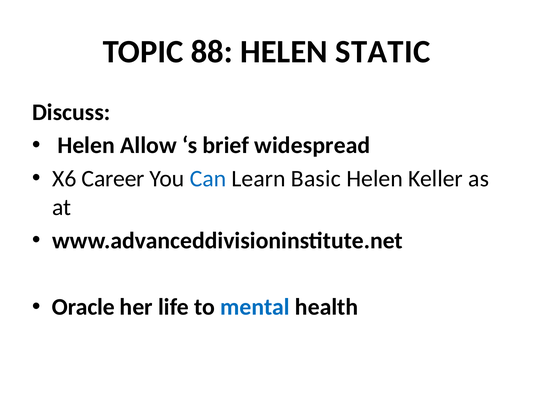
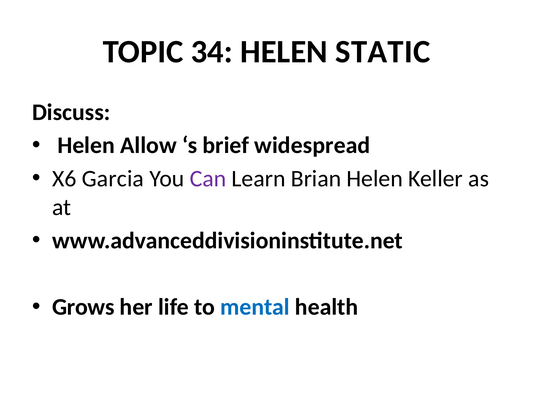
88: 88 -> 34
Career: Career -> Garcia
Can colour: blue -> purple
Basic: Basic -> Brian
Oracle: Oracle -> Grows
